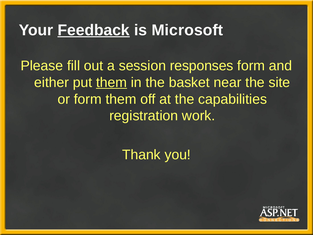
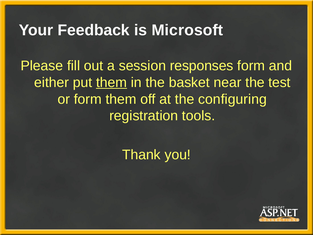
Feedback underline: present -> none
site: site -> test
capabilities: capabilities -> configuring
work: work -> tools
